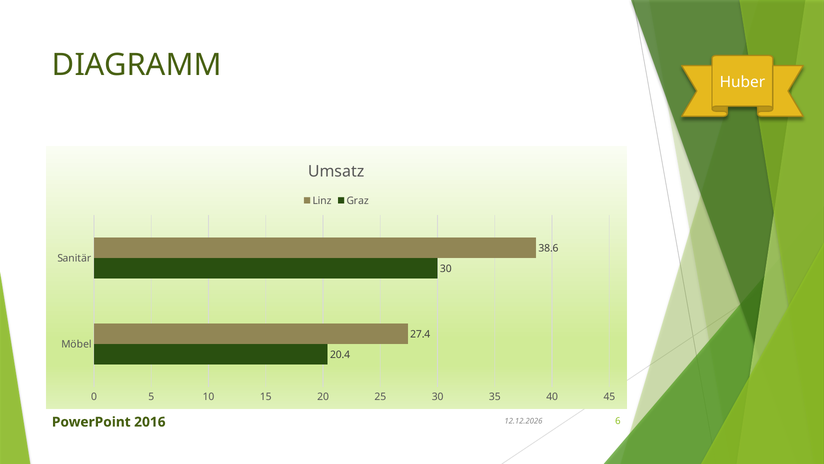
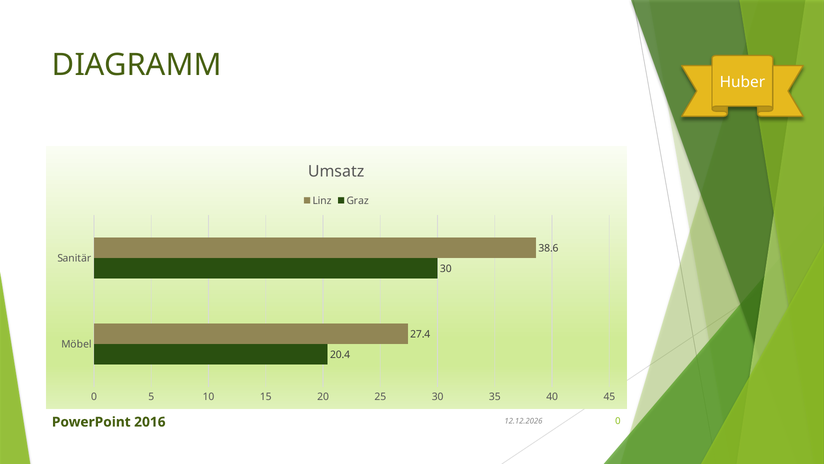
2016 6: 6 -> 0
